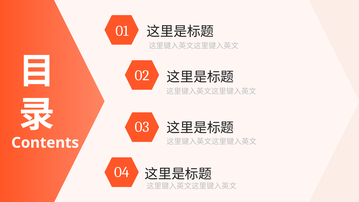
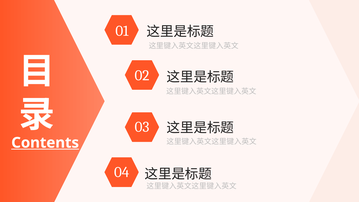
Contents underline: none -> present
